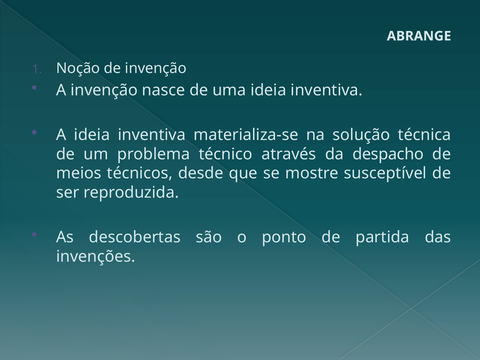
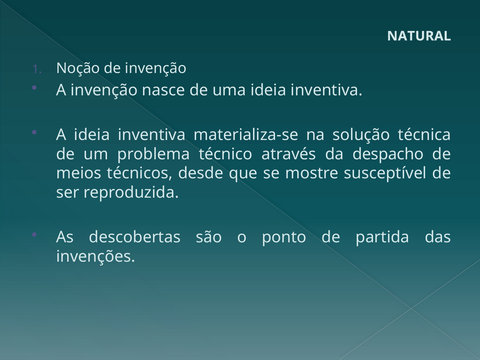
ABRANGE: ABRANGE -> NATURAL
